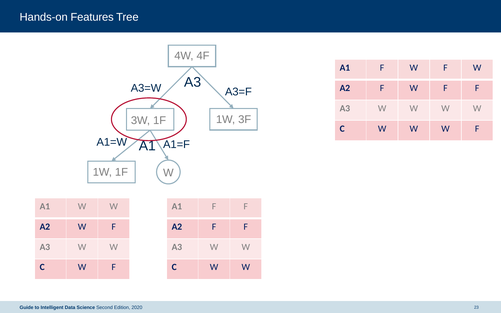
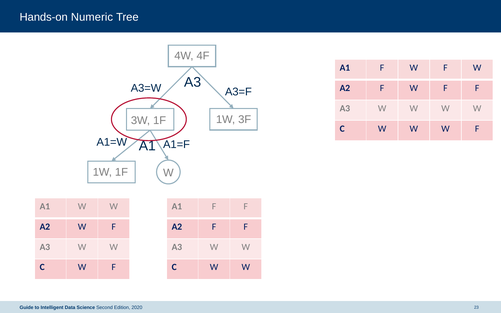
Features: Features -> Numeric
